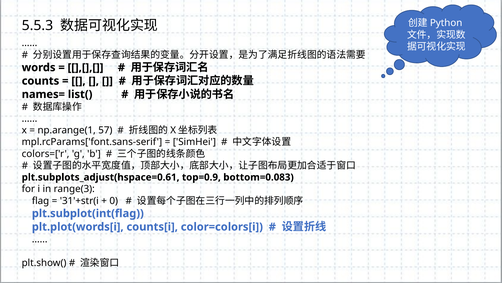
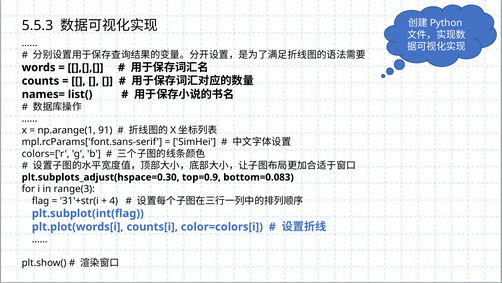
57: 57 -> 91
plt.subplots_adjust(hspace=0.61: plt.subplots_adjust(hspace=0.61 -> plt.subplots_adjust(hspace=0.30
0: 0 -> 4
